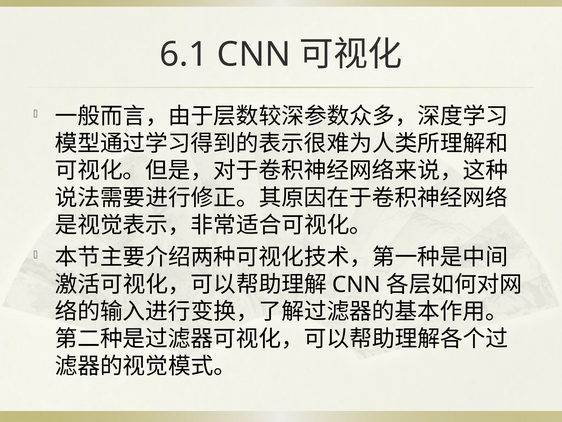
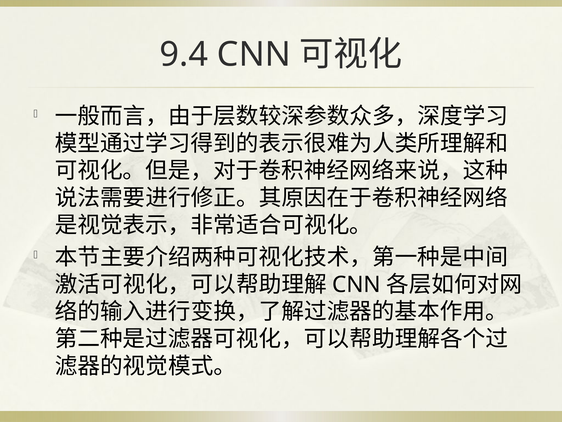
6.1: 6.1 -> 9.4
